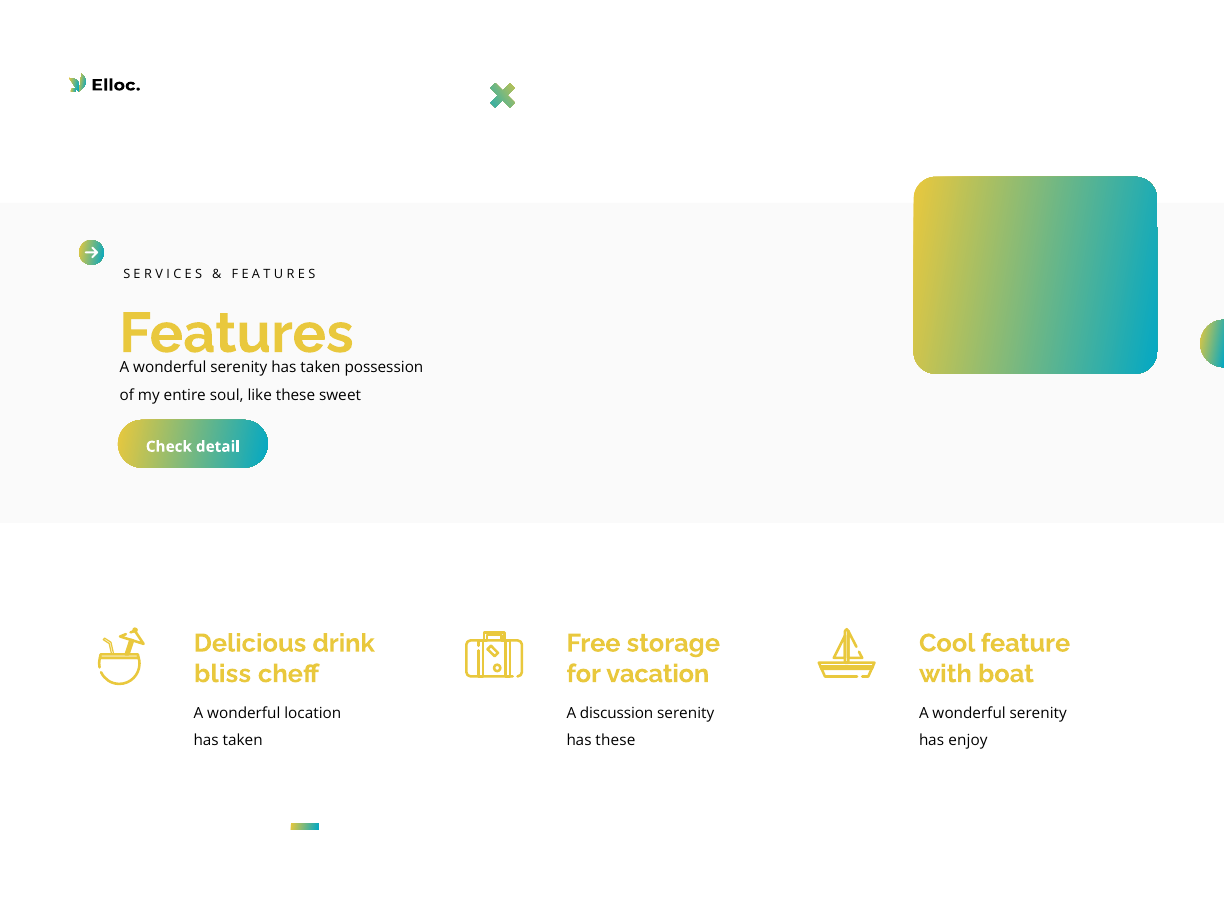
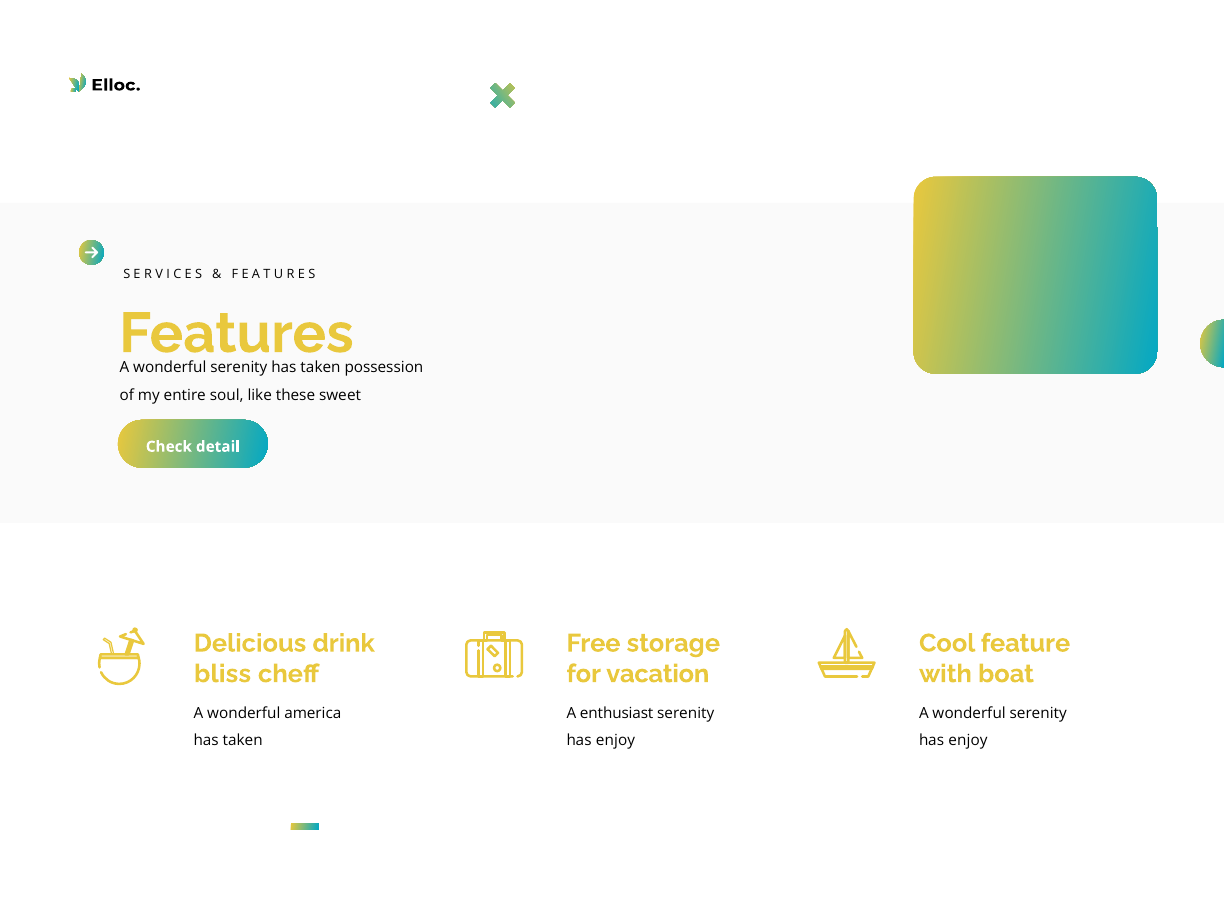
location: location -> america
discussion: discussion -> enthusiast
these at (615, 741): these -> enjoy
